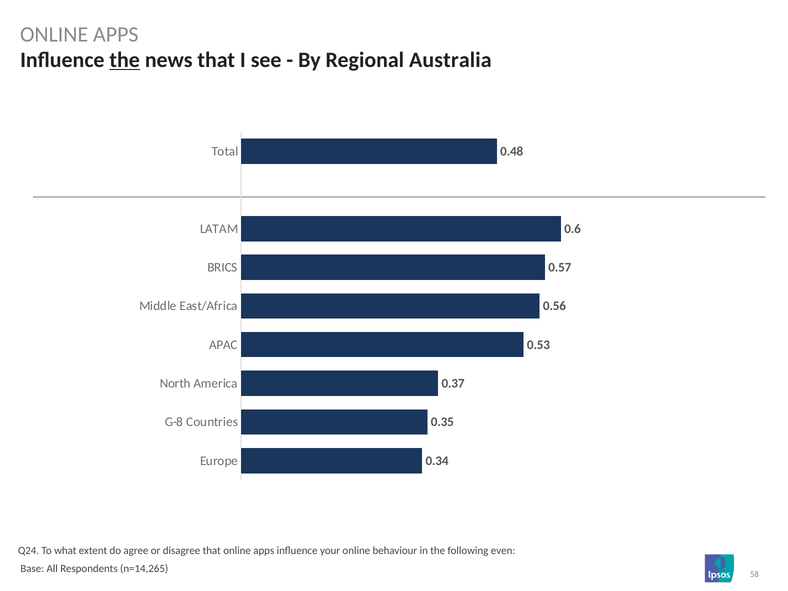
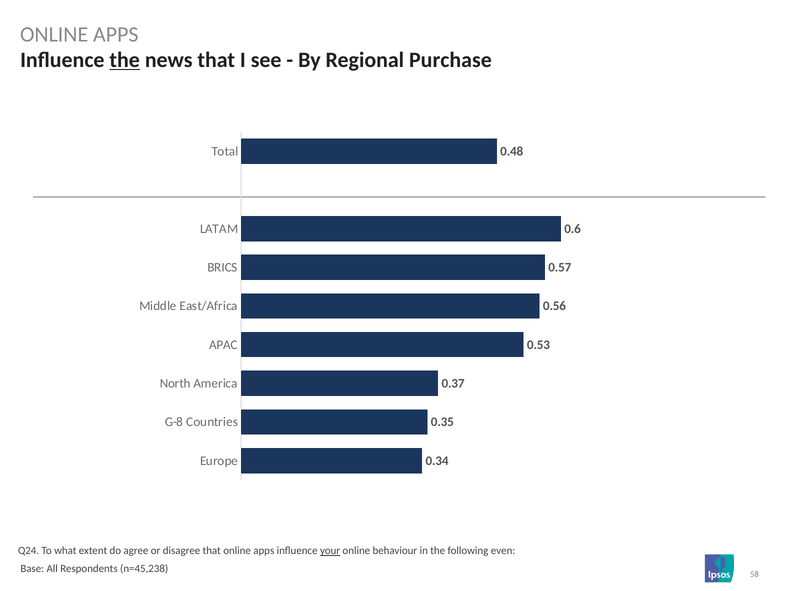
Australia: Australia -> Purchase
your underline: none -> present
n=14,265: n=14,265 -> n=45,238
